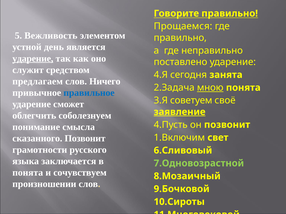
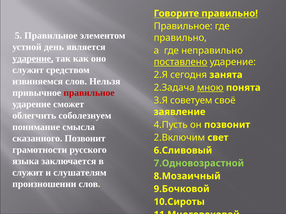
Прощаемся at (183, 26): Прощаемся -> Правильное
5 Вежливость: Вежливость -> Правильное
поставлено underline: none -> present
4.Я: 4.Я -> 2.Я
предлагаем: предлагаем -> извиняемся
Ничего: Ничего -> Нельзя
правильное at (89, 93) colour: blue -> red
заявление underline: present -> none
1.Включим: 1.Включим -> 2.Включим
понята at (28, 173): понята -> служит
сочувствуем: сочувствуем -> слушателям
